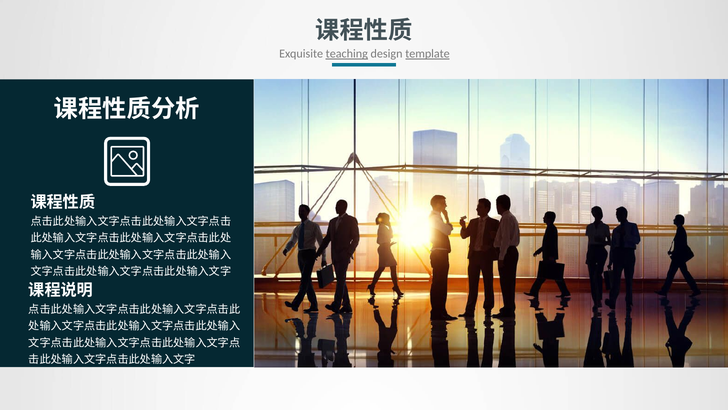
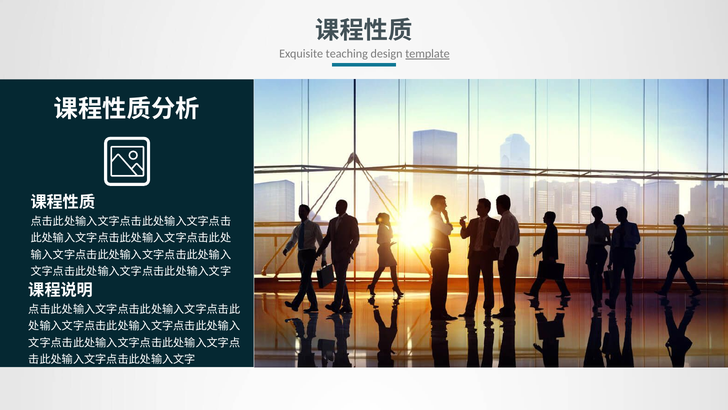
teaching underline: present -> none
